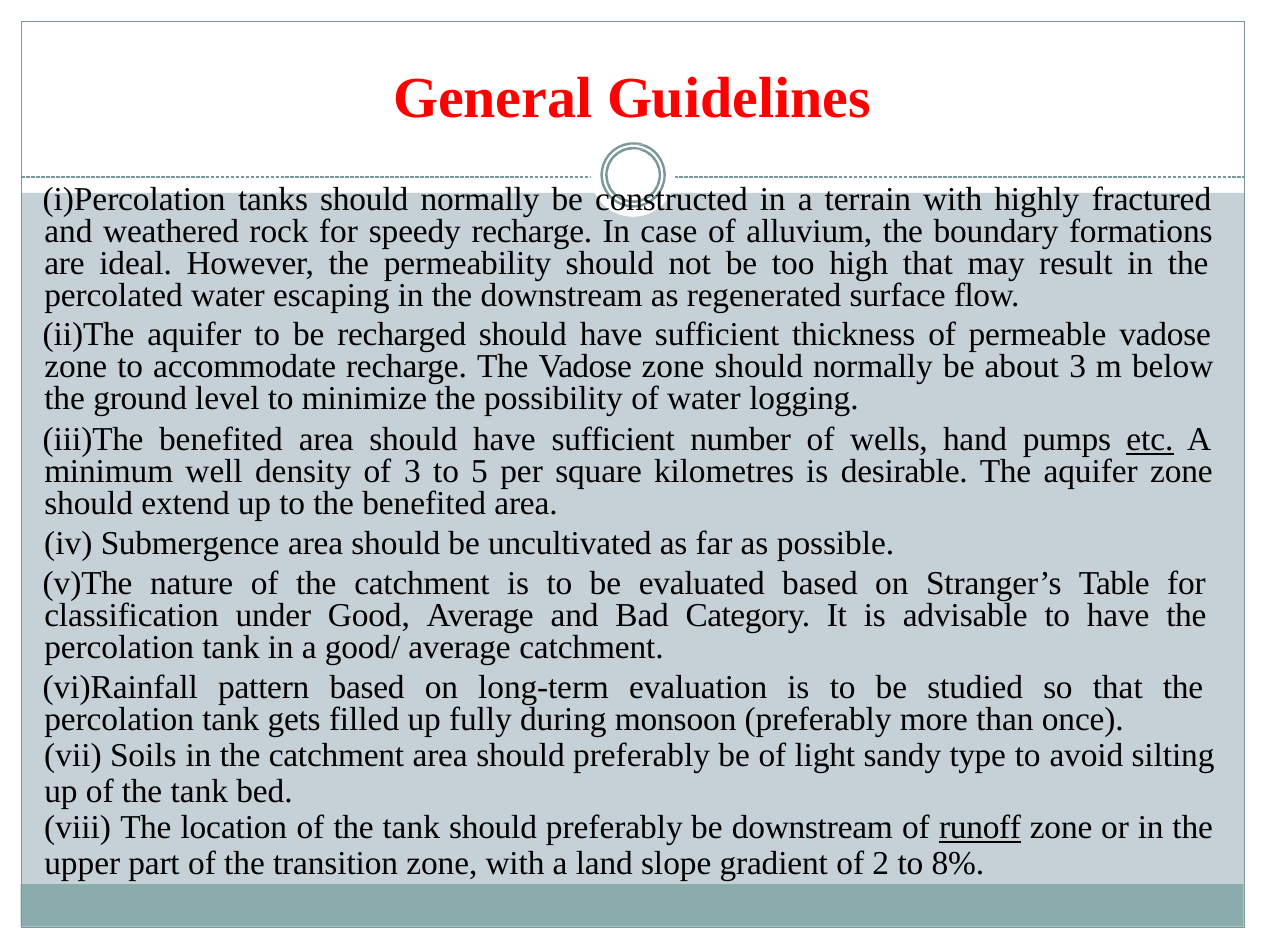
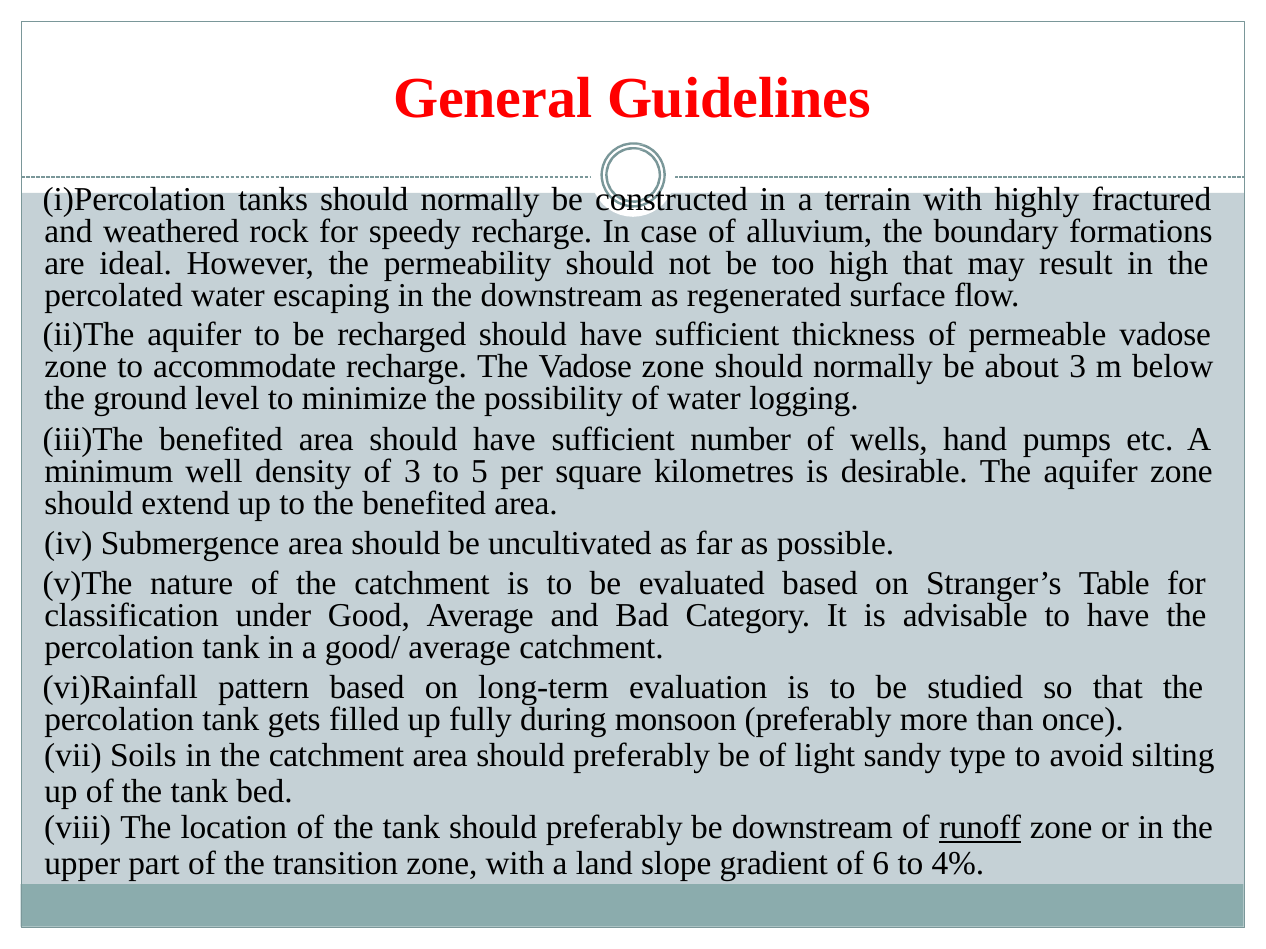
etc underline: present -> none
2: 2 -> 6
8%: 8% -> 4%
